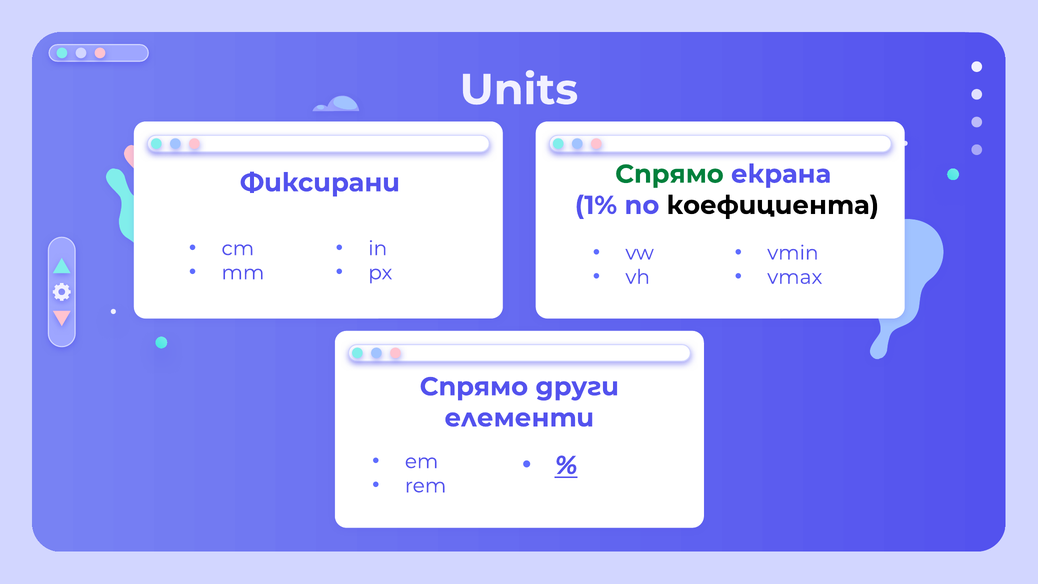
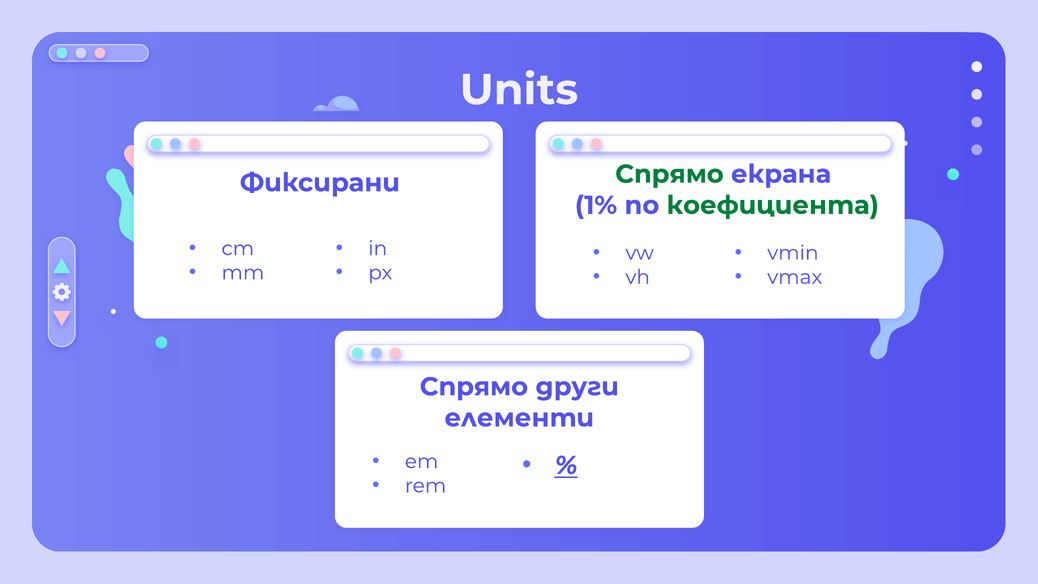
коефициента colour: black -> green
